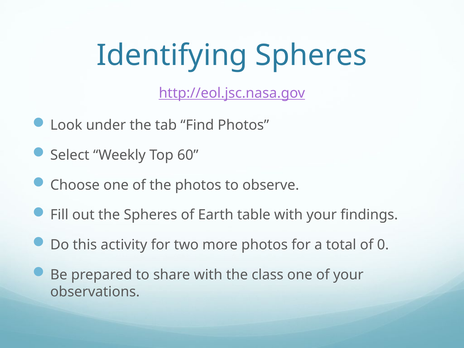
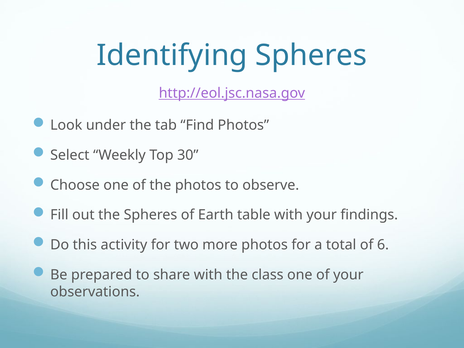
60: 60 -> 30
0: 0 -> 6
